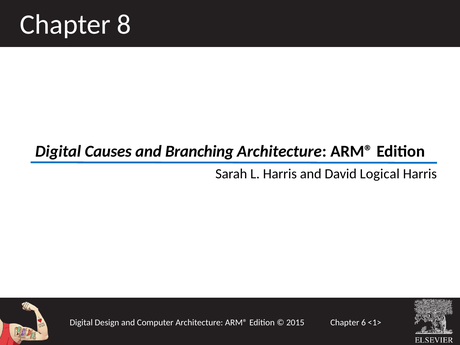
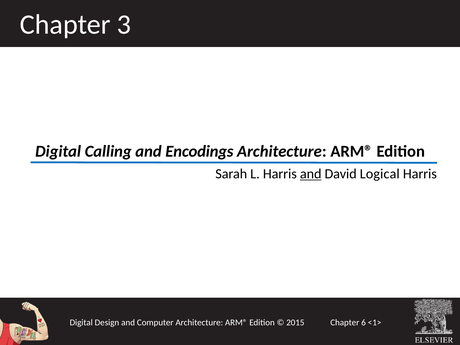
8: 8 -> 3
Causes: Causes -> Calling
Branching: Branching -> Encodings
and at (311, 174) underline: none -> present
